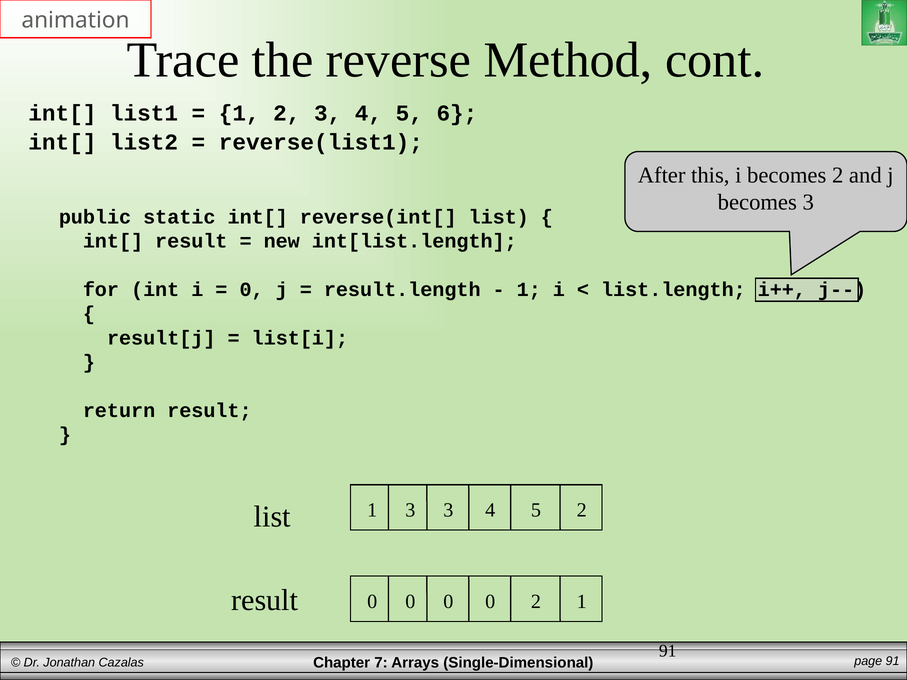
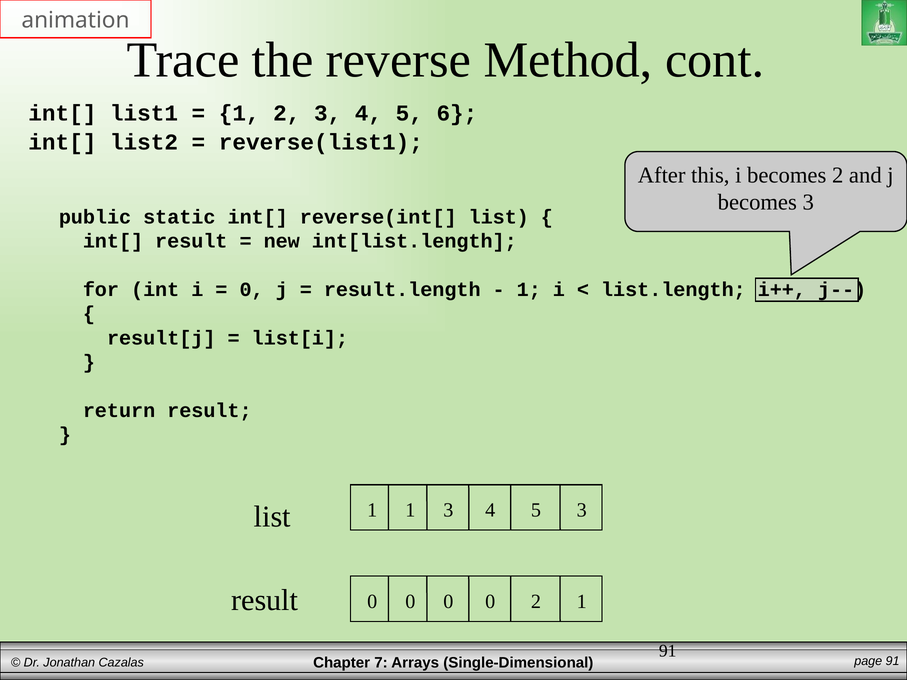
1 3: 3 -> 1
5 2: 2 -> 3
